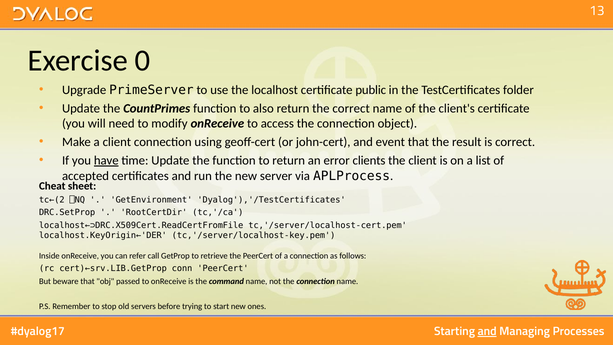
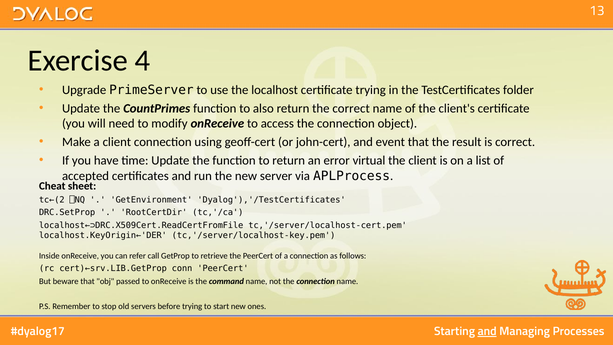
0: 0 -> 4
certificate public: public -> trying
have underline: present -> none
clients: clients -> virtual
